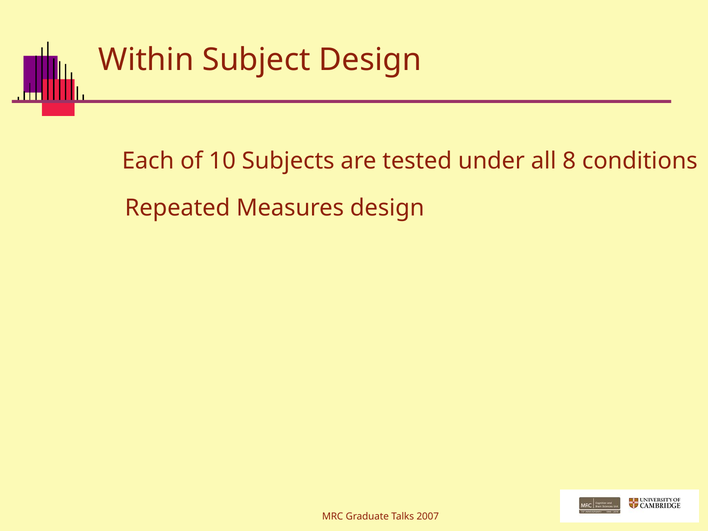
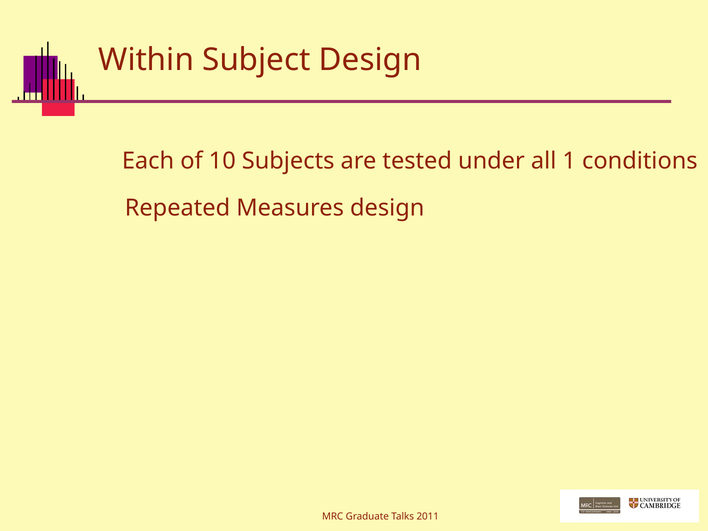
8: 8 -> 1
2007: 2007 -> 2011
